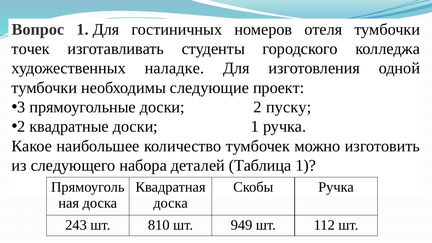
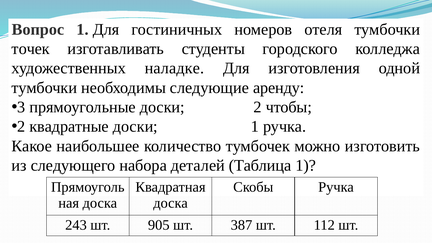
проект: проект -> аренду
пуску: пуску -> чтобы
810: 810 -> 905
949: 949 -> 387
